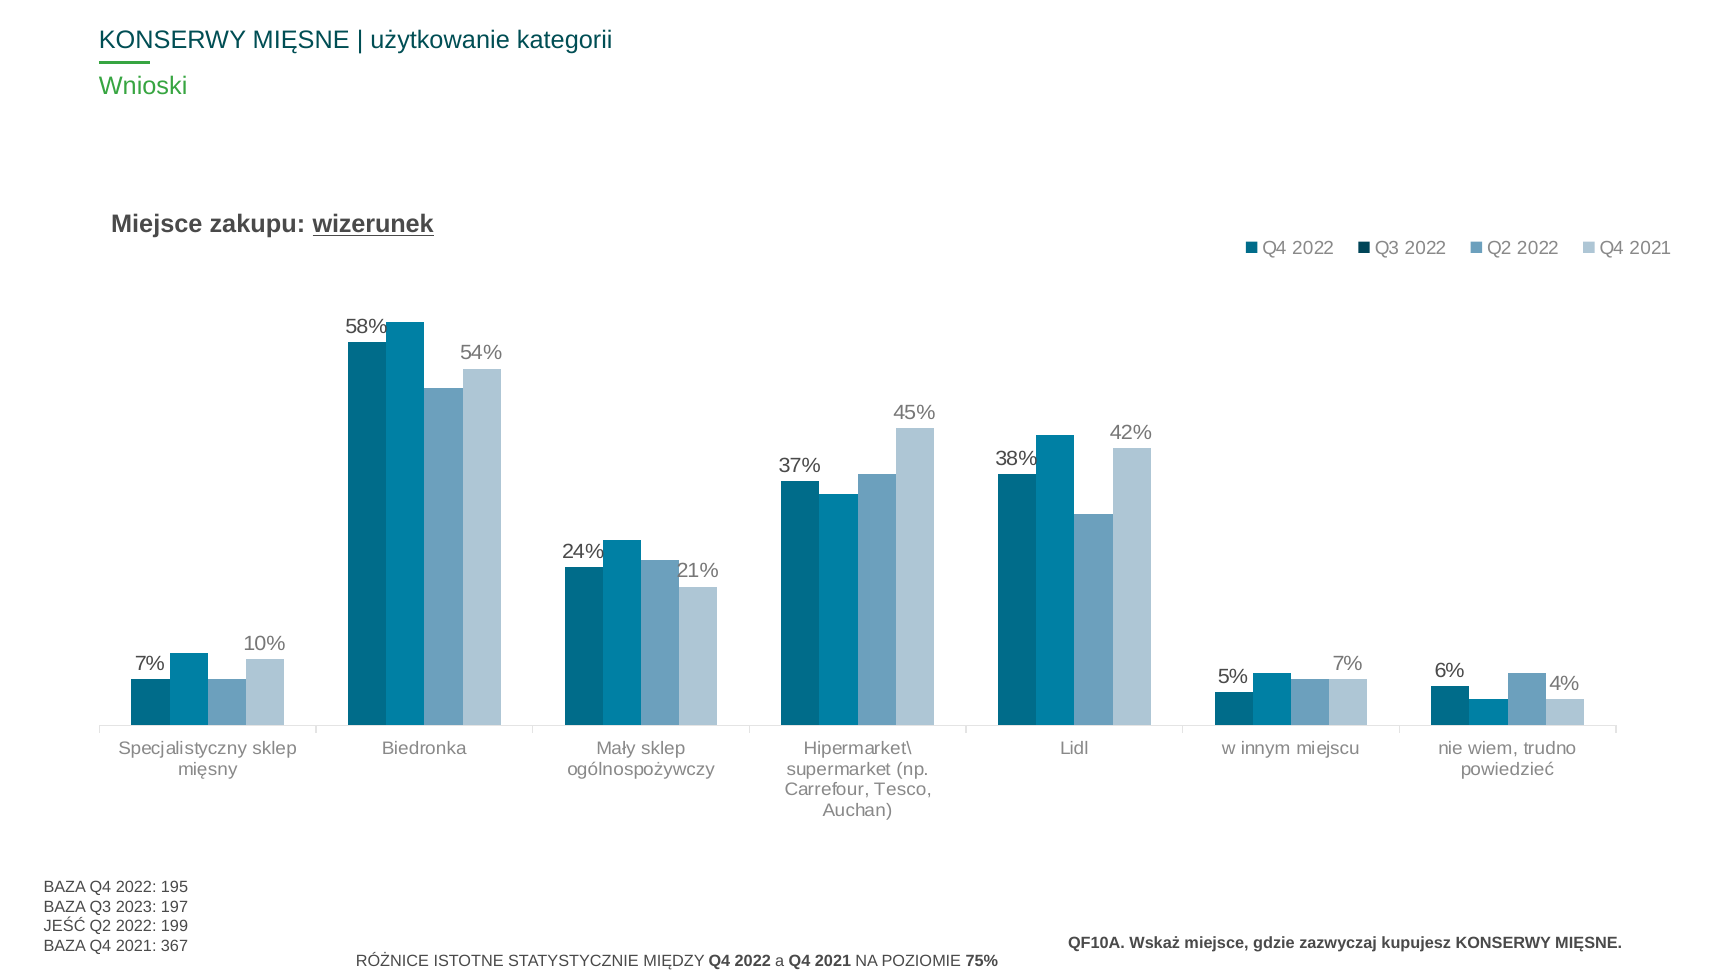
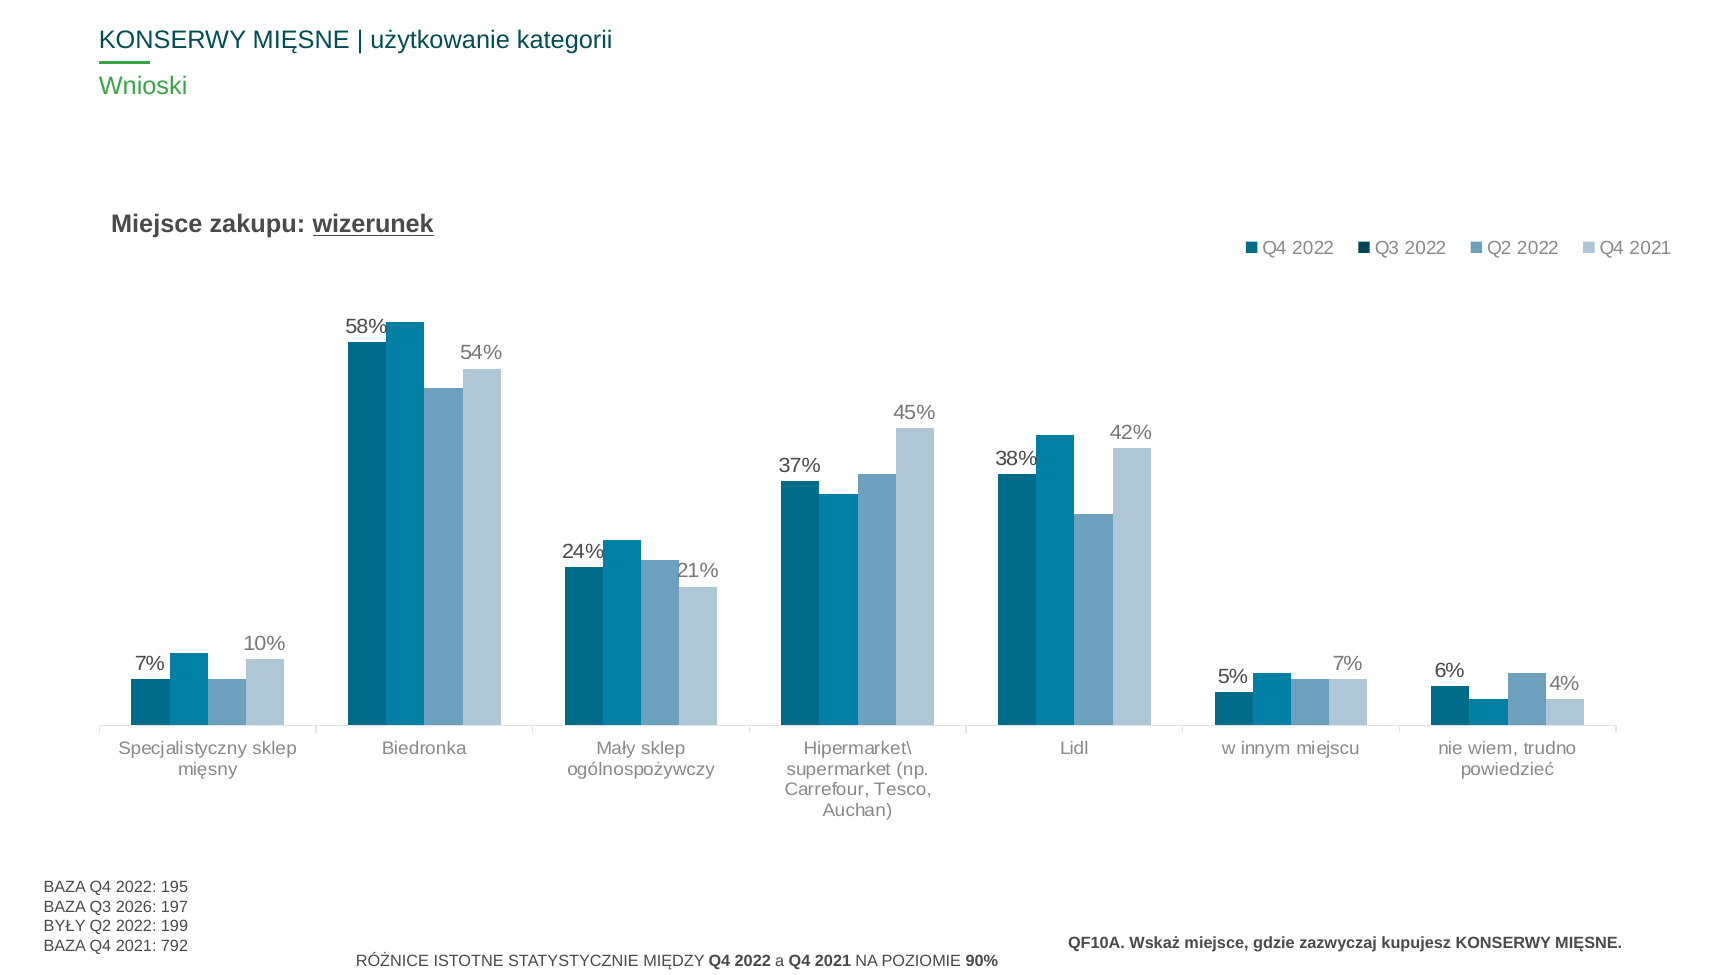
2023: 2023 -> 2026
JEŚĆ: JEŚĆ -> BYŁY
367: 367 -> 792
75%: 75% -> 90%
